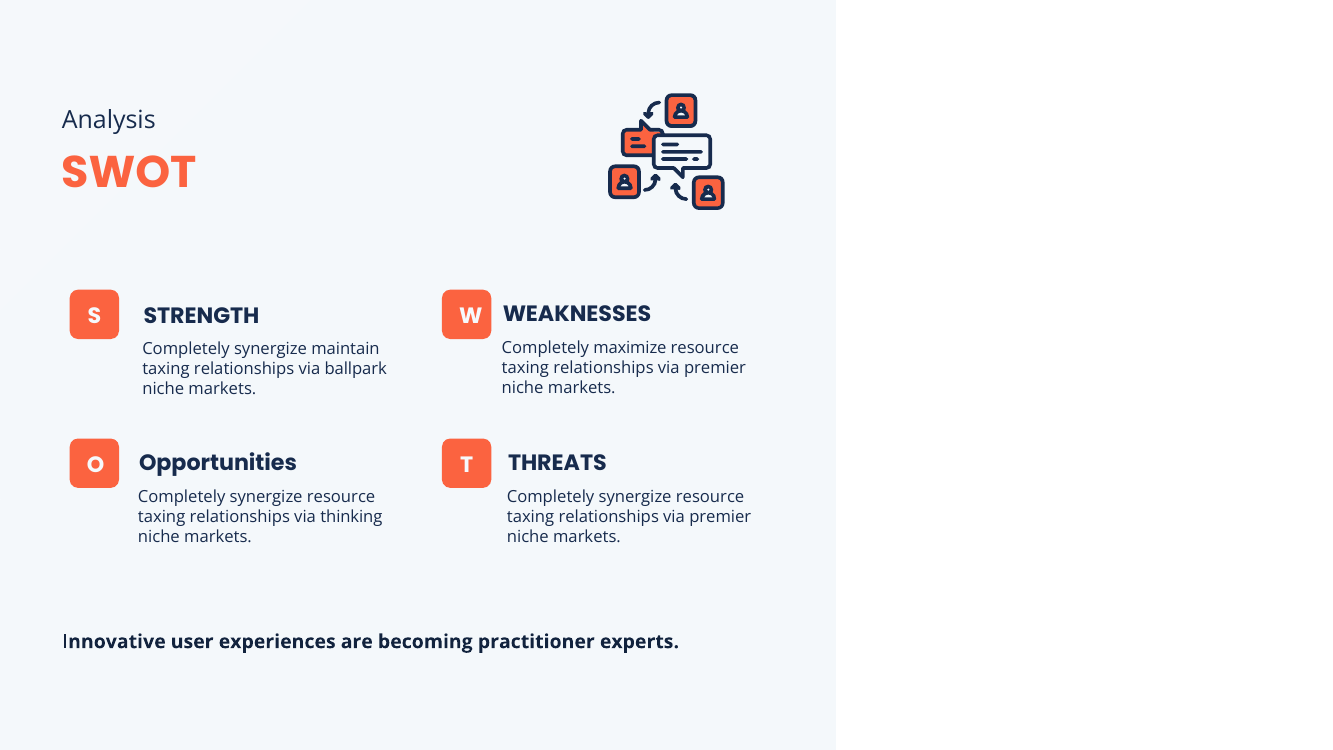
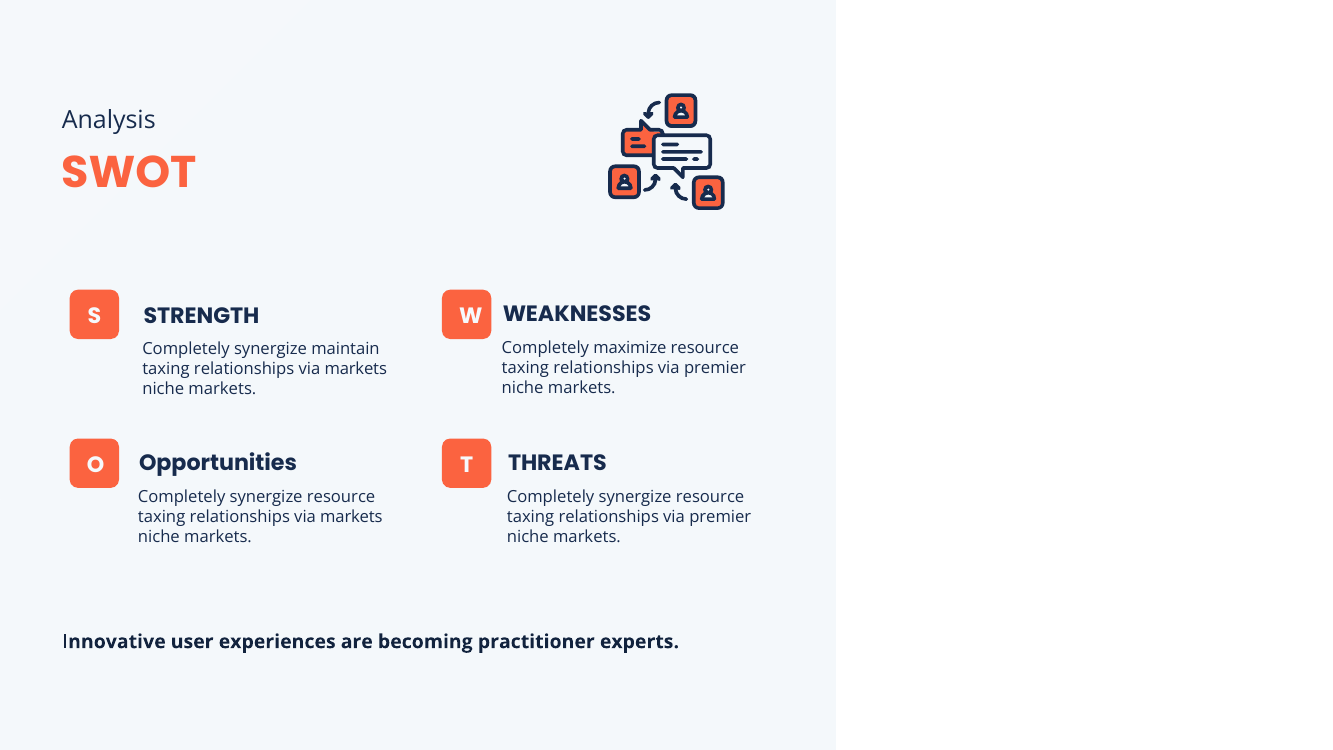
ballpark at (356, 369): ballpark -> markets
thinking at (351, 516): thinking -> markets
